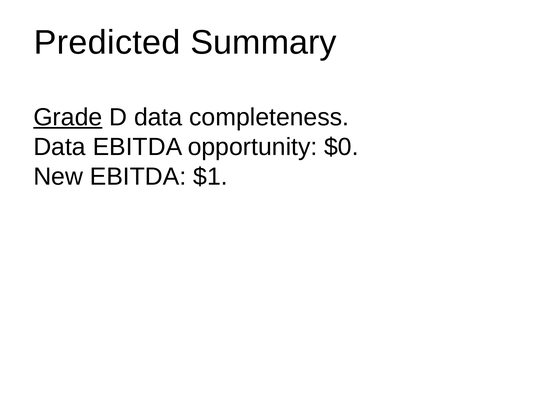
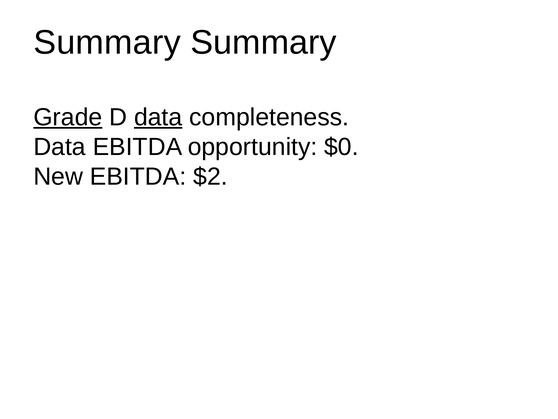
Predicted at (107, 42): Predicted -> Summary
data at (158, 117) underline: none -> present
$1: $1 -> $2
